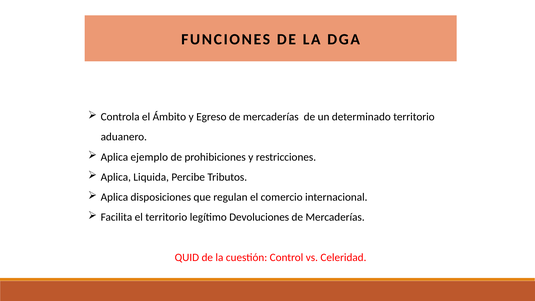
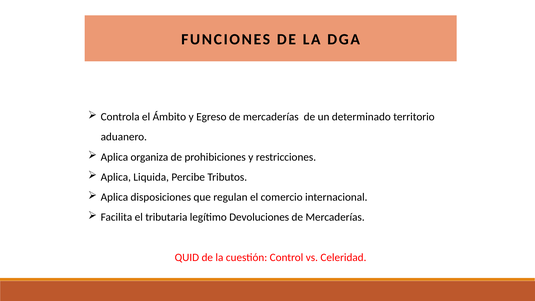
ejemplo: ejemplo -> organiza
el territorio: territorio -> tributaria
